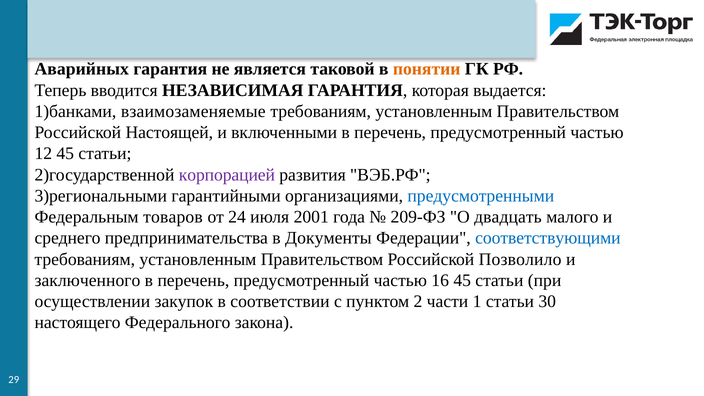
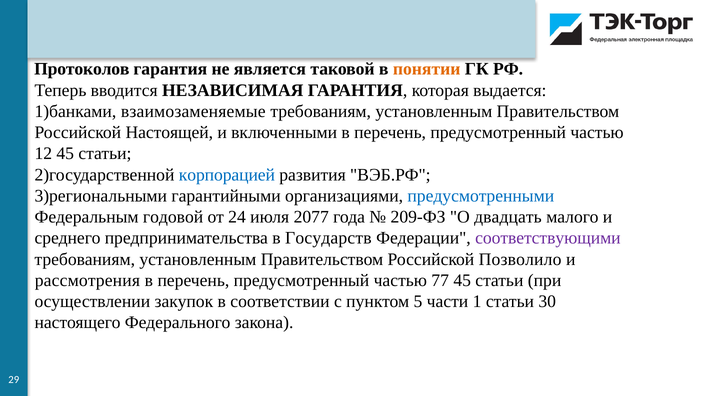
Аварийных: Аварийных -> Протоколов
корпорацией colour: purple -> blue
товаров: товаров -> годовой
2001: 2001 -> 2077
Документы: Документы -> Государств
соответствующими colour: blue -> purple
заключенного: заключенного -> рассмотрения
16: 16 -> 77
2: 2 -> 5
